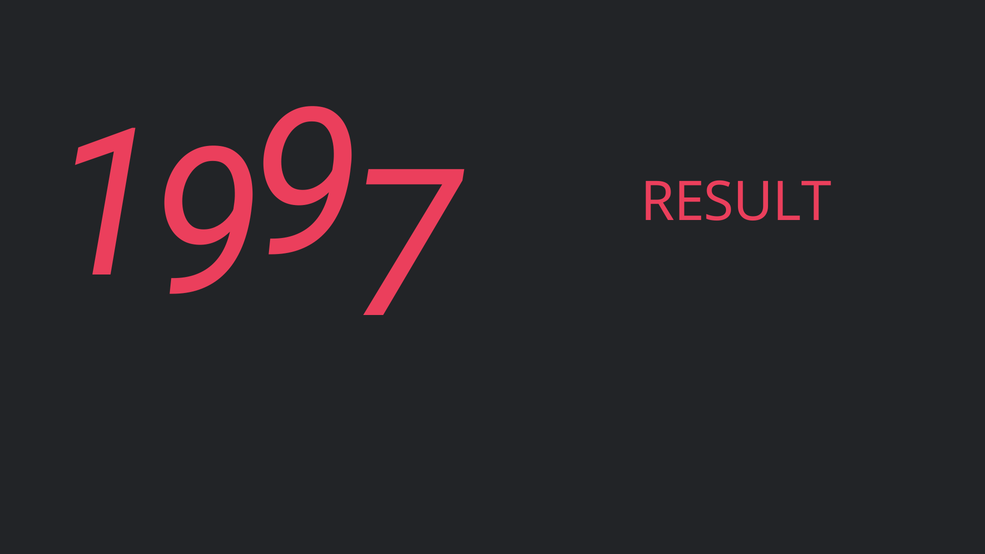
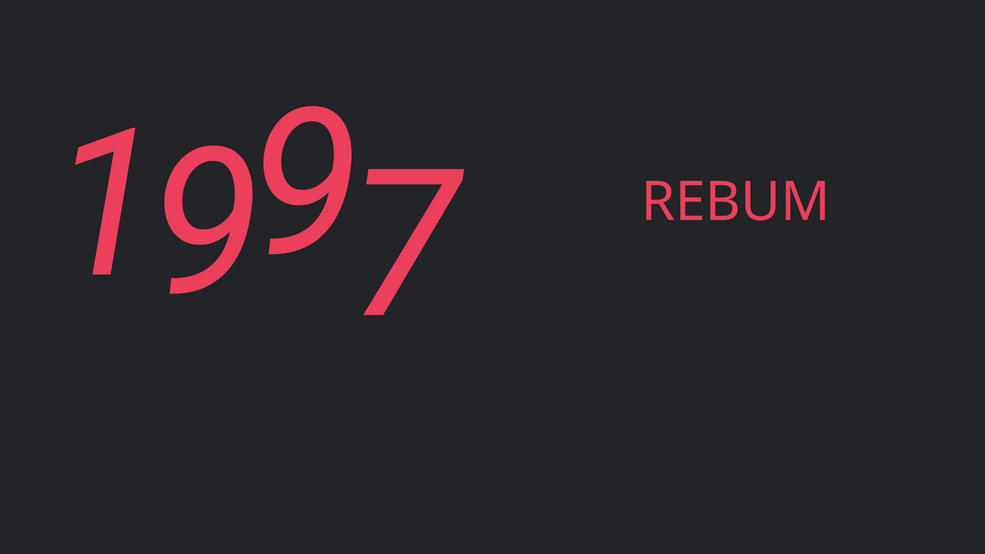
RESULT: RESULT -> REBUM
